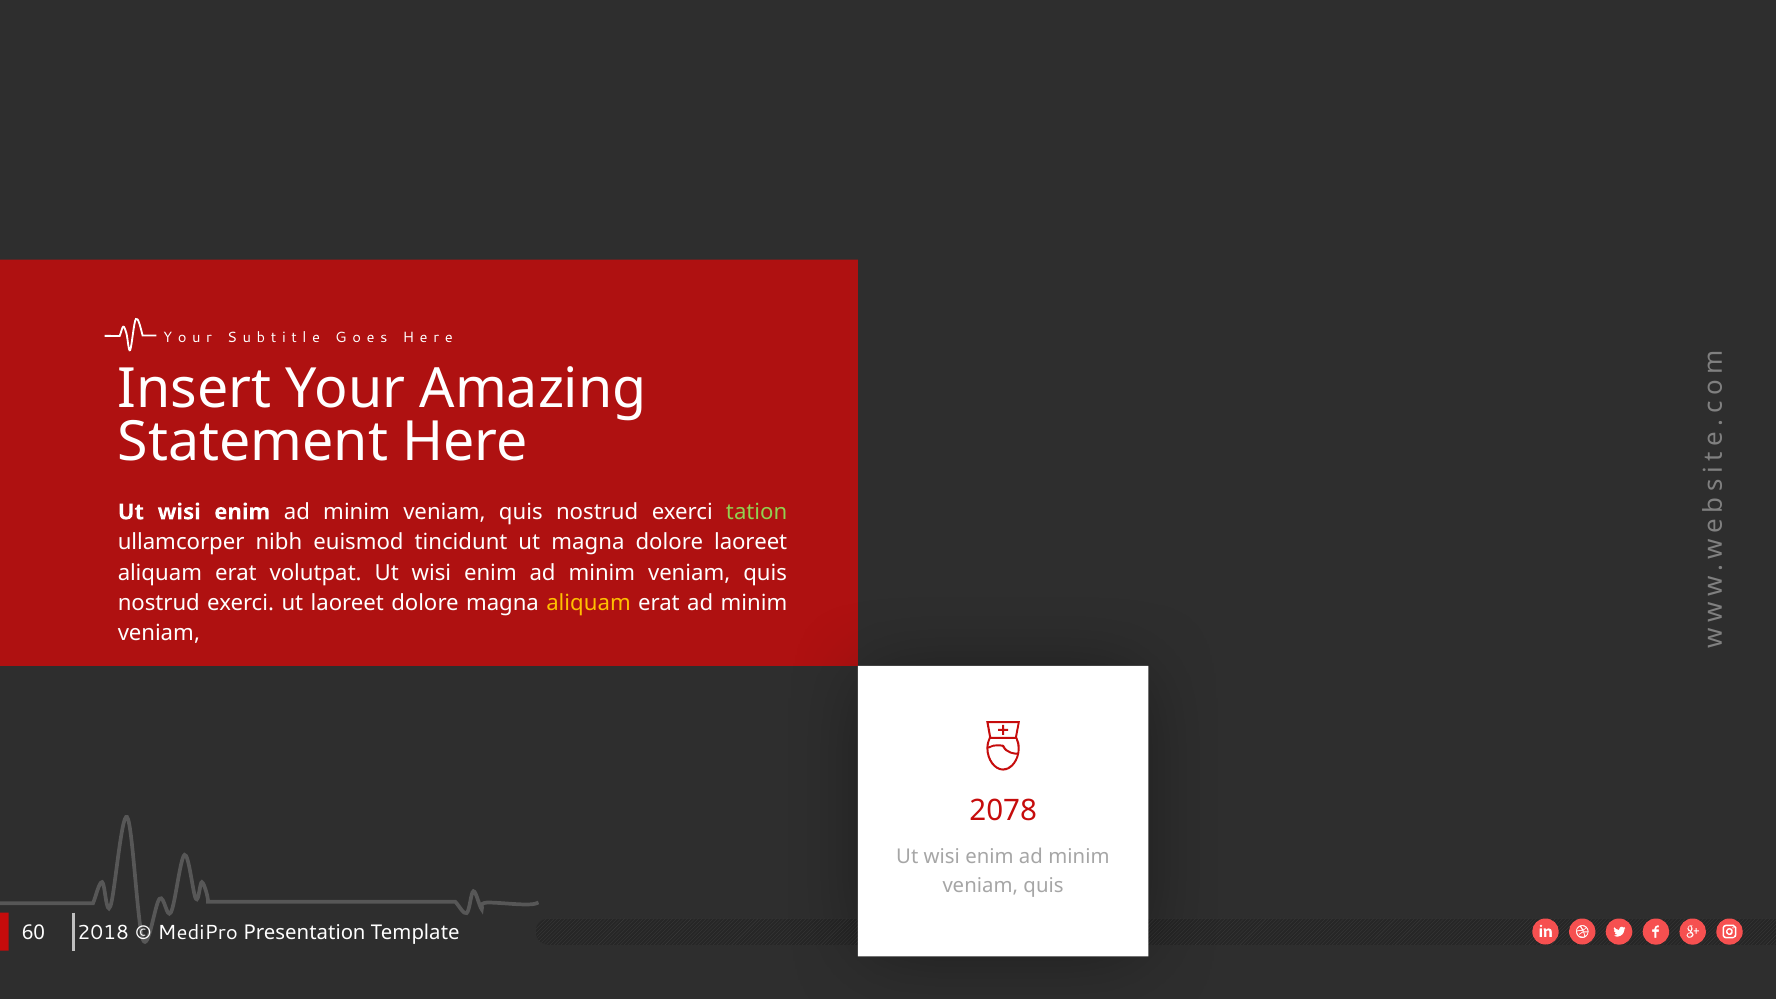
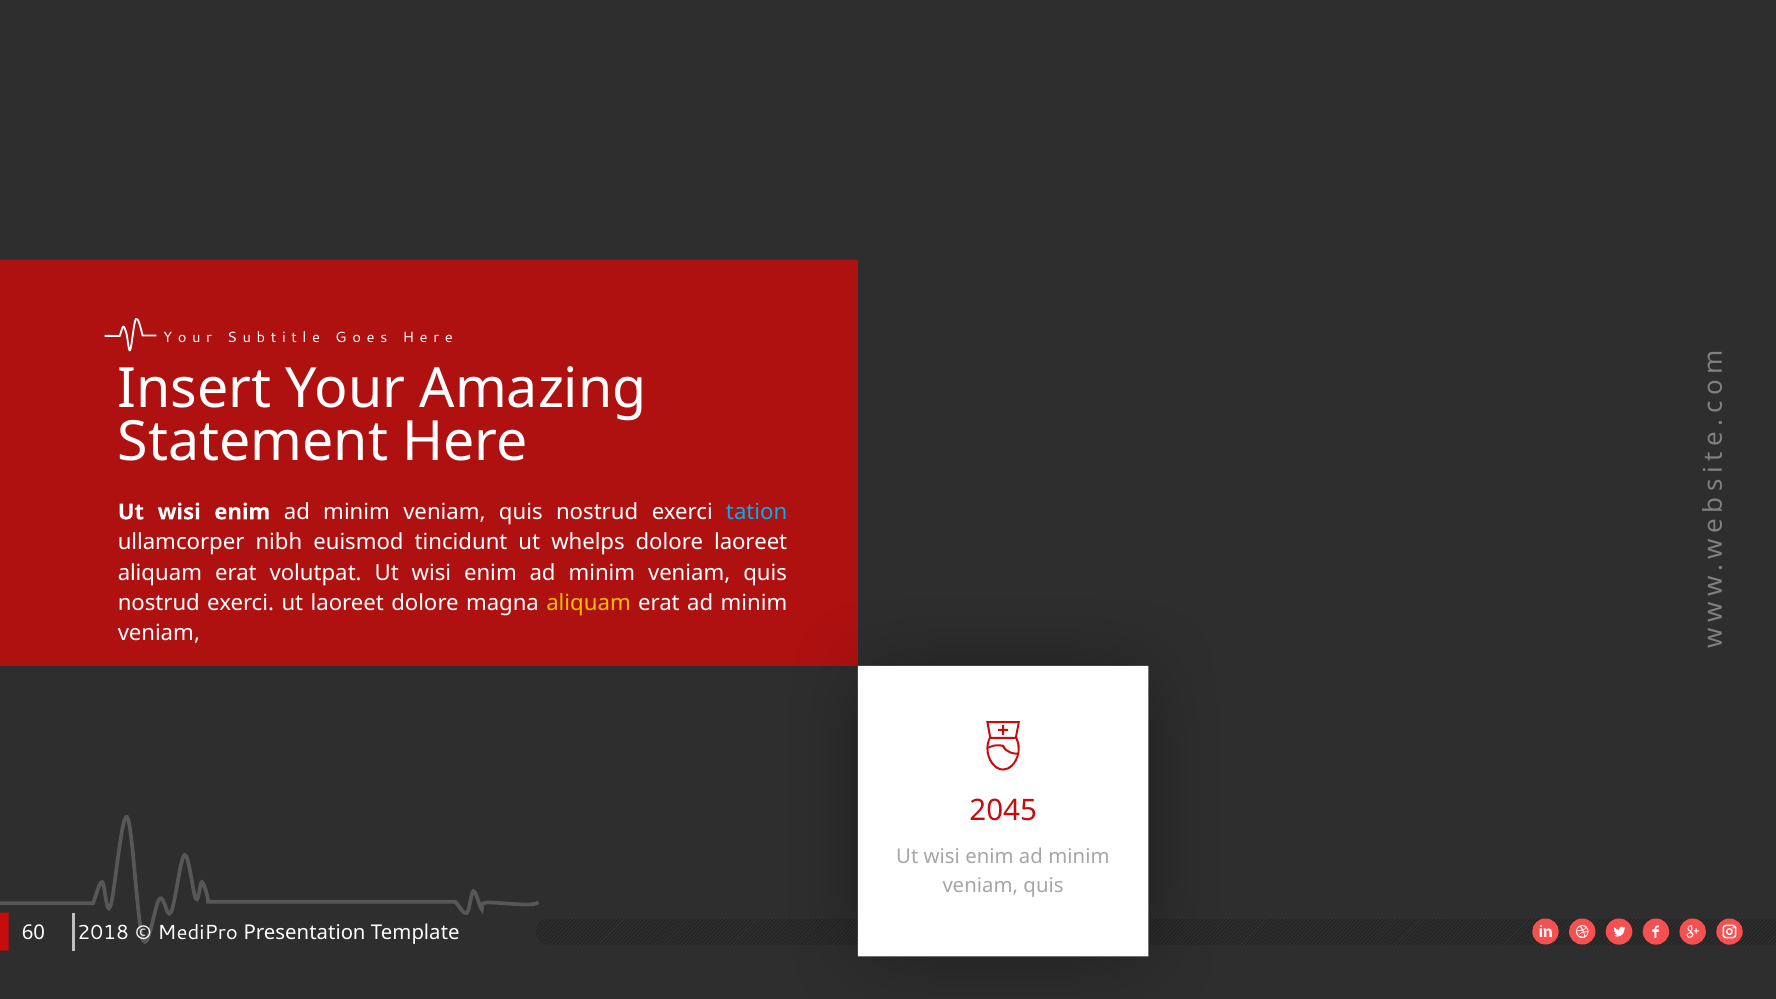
tation colour: light green -> light blue
ut magna: magna -> whelps
2078: 2078 -> 2045
